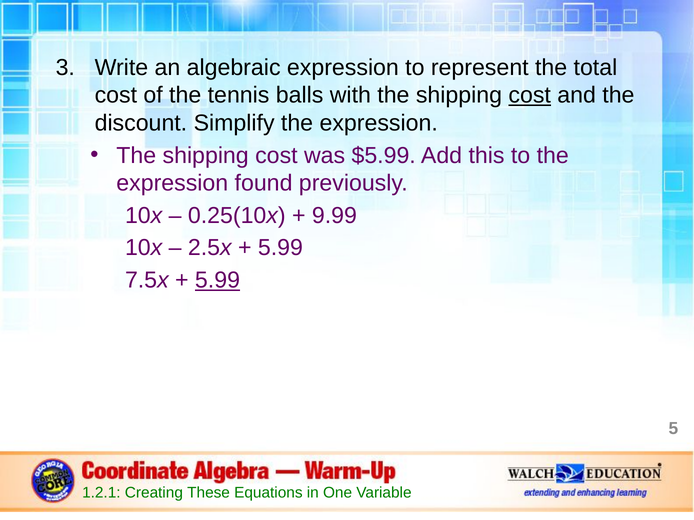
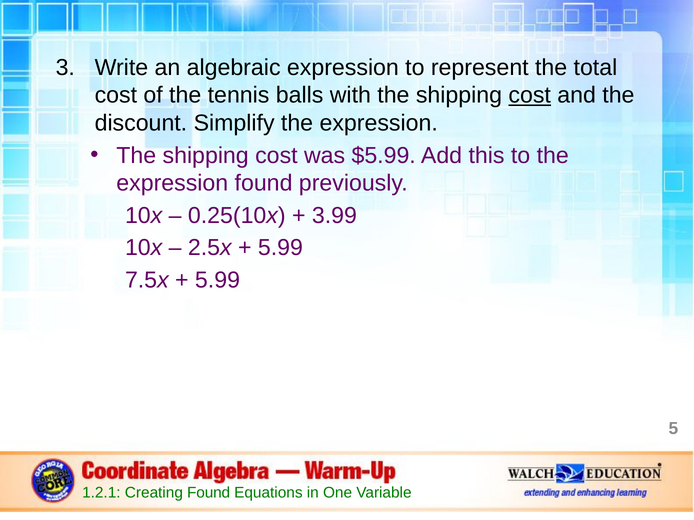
9.99: 9.99 -> 3.99
5.99 at (217, 280) underline: present -> none
Creating These: These -> Found
